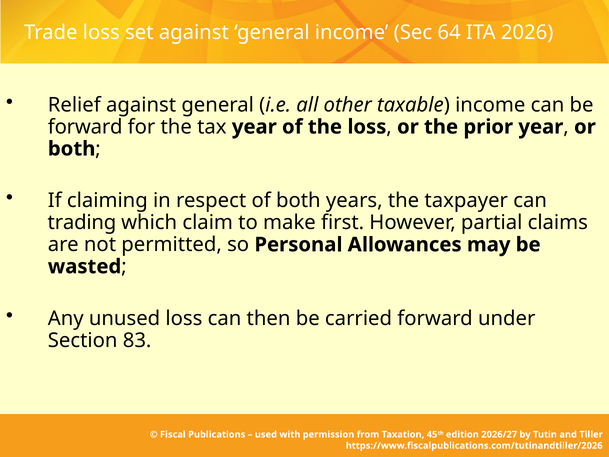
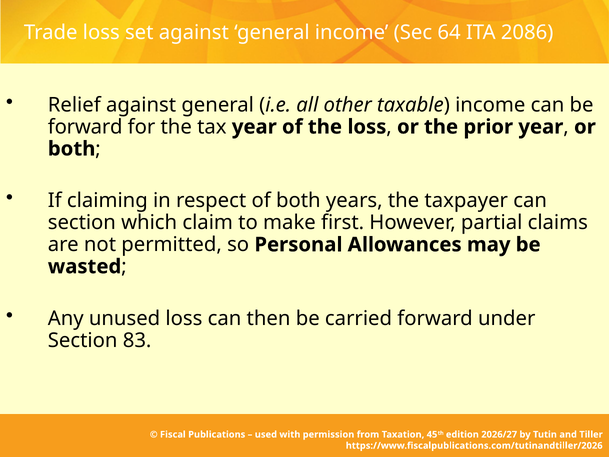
2026: 2026 -> 2086
trading at (82, 223): trading -> section
